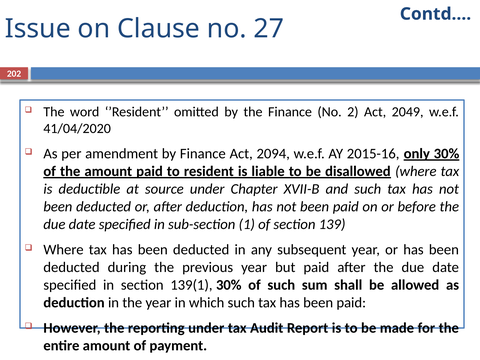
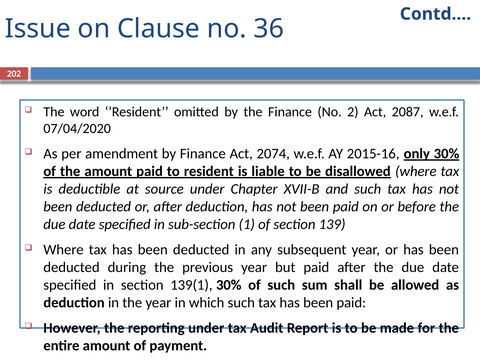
27: 27 -> 36
2049: 2049 -> 2087
41/04/2020: 41/04/2020 -> 07/04/2020
2094: 2094 -> 2074
